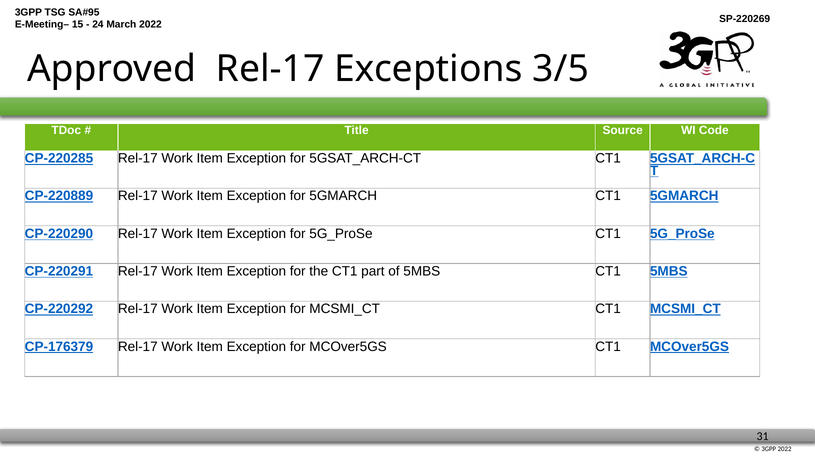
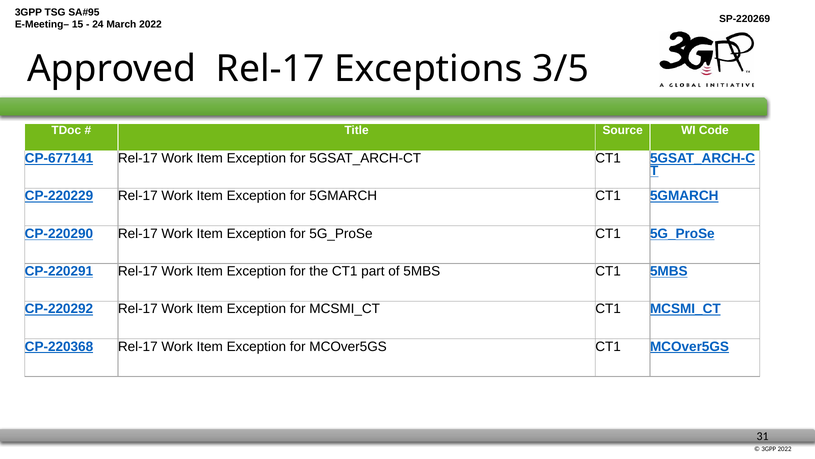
CP-220285: CP-220285 -> CP-677141
CP-220889: CP-220889 -> CP-220229
CP-176379: CP-176379 -> CP-220368
